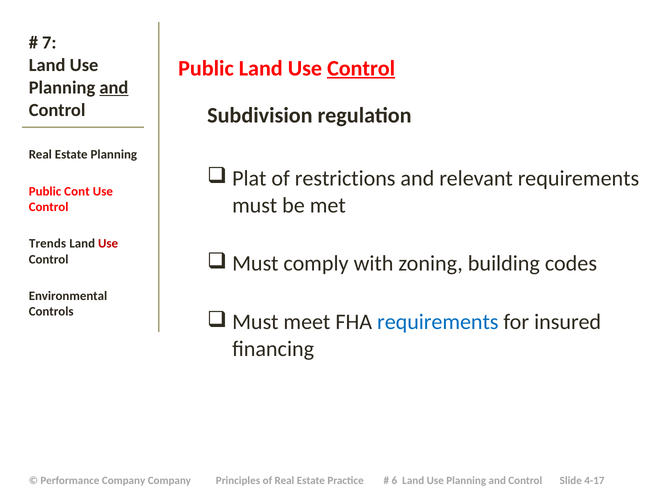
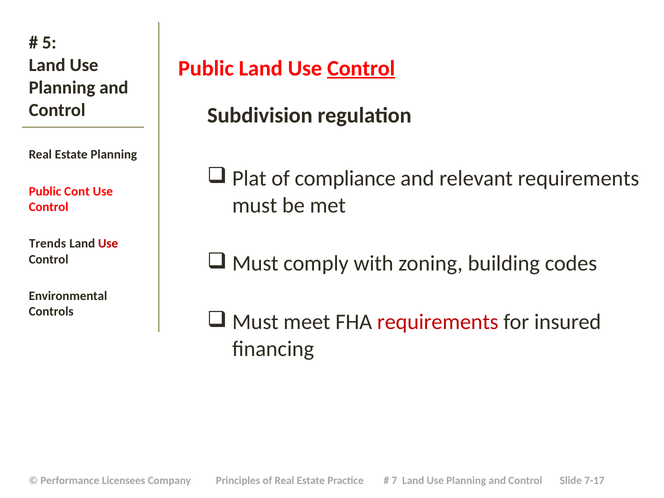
7: 7 -> 5
and at (114, 88) underline: present -> none
restrictions: restrictions -> compliance
requirements at (438, 322) colour: blue -> red
Performance Company: Company -> Licensees
6: 6 -> 7
4-17: 4-17 -> 7-17
